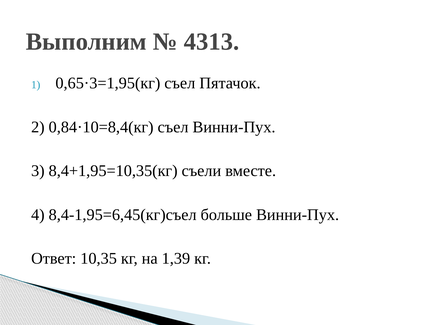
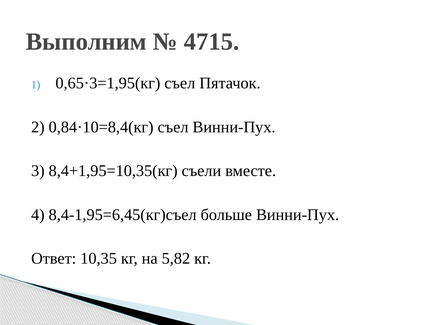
4313: 4313 -> 4715
1,39: 1,39 -> 5,82
